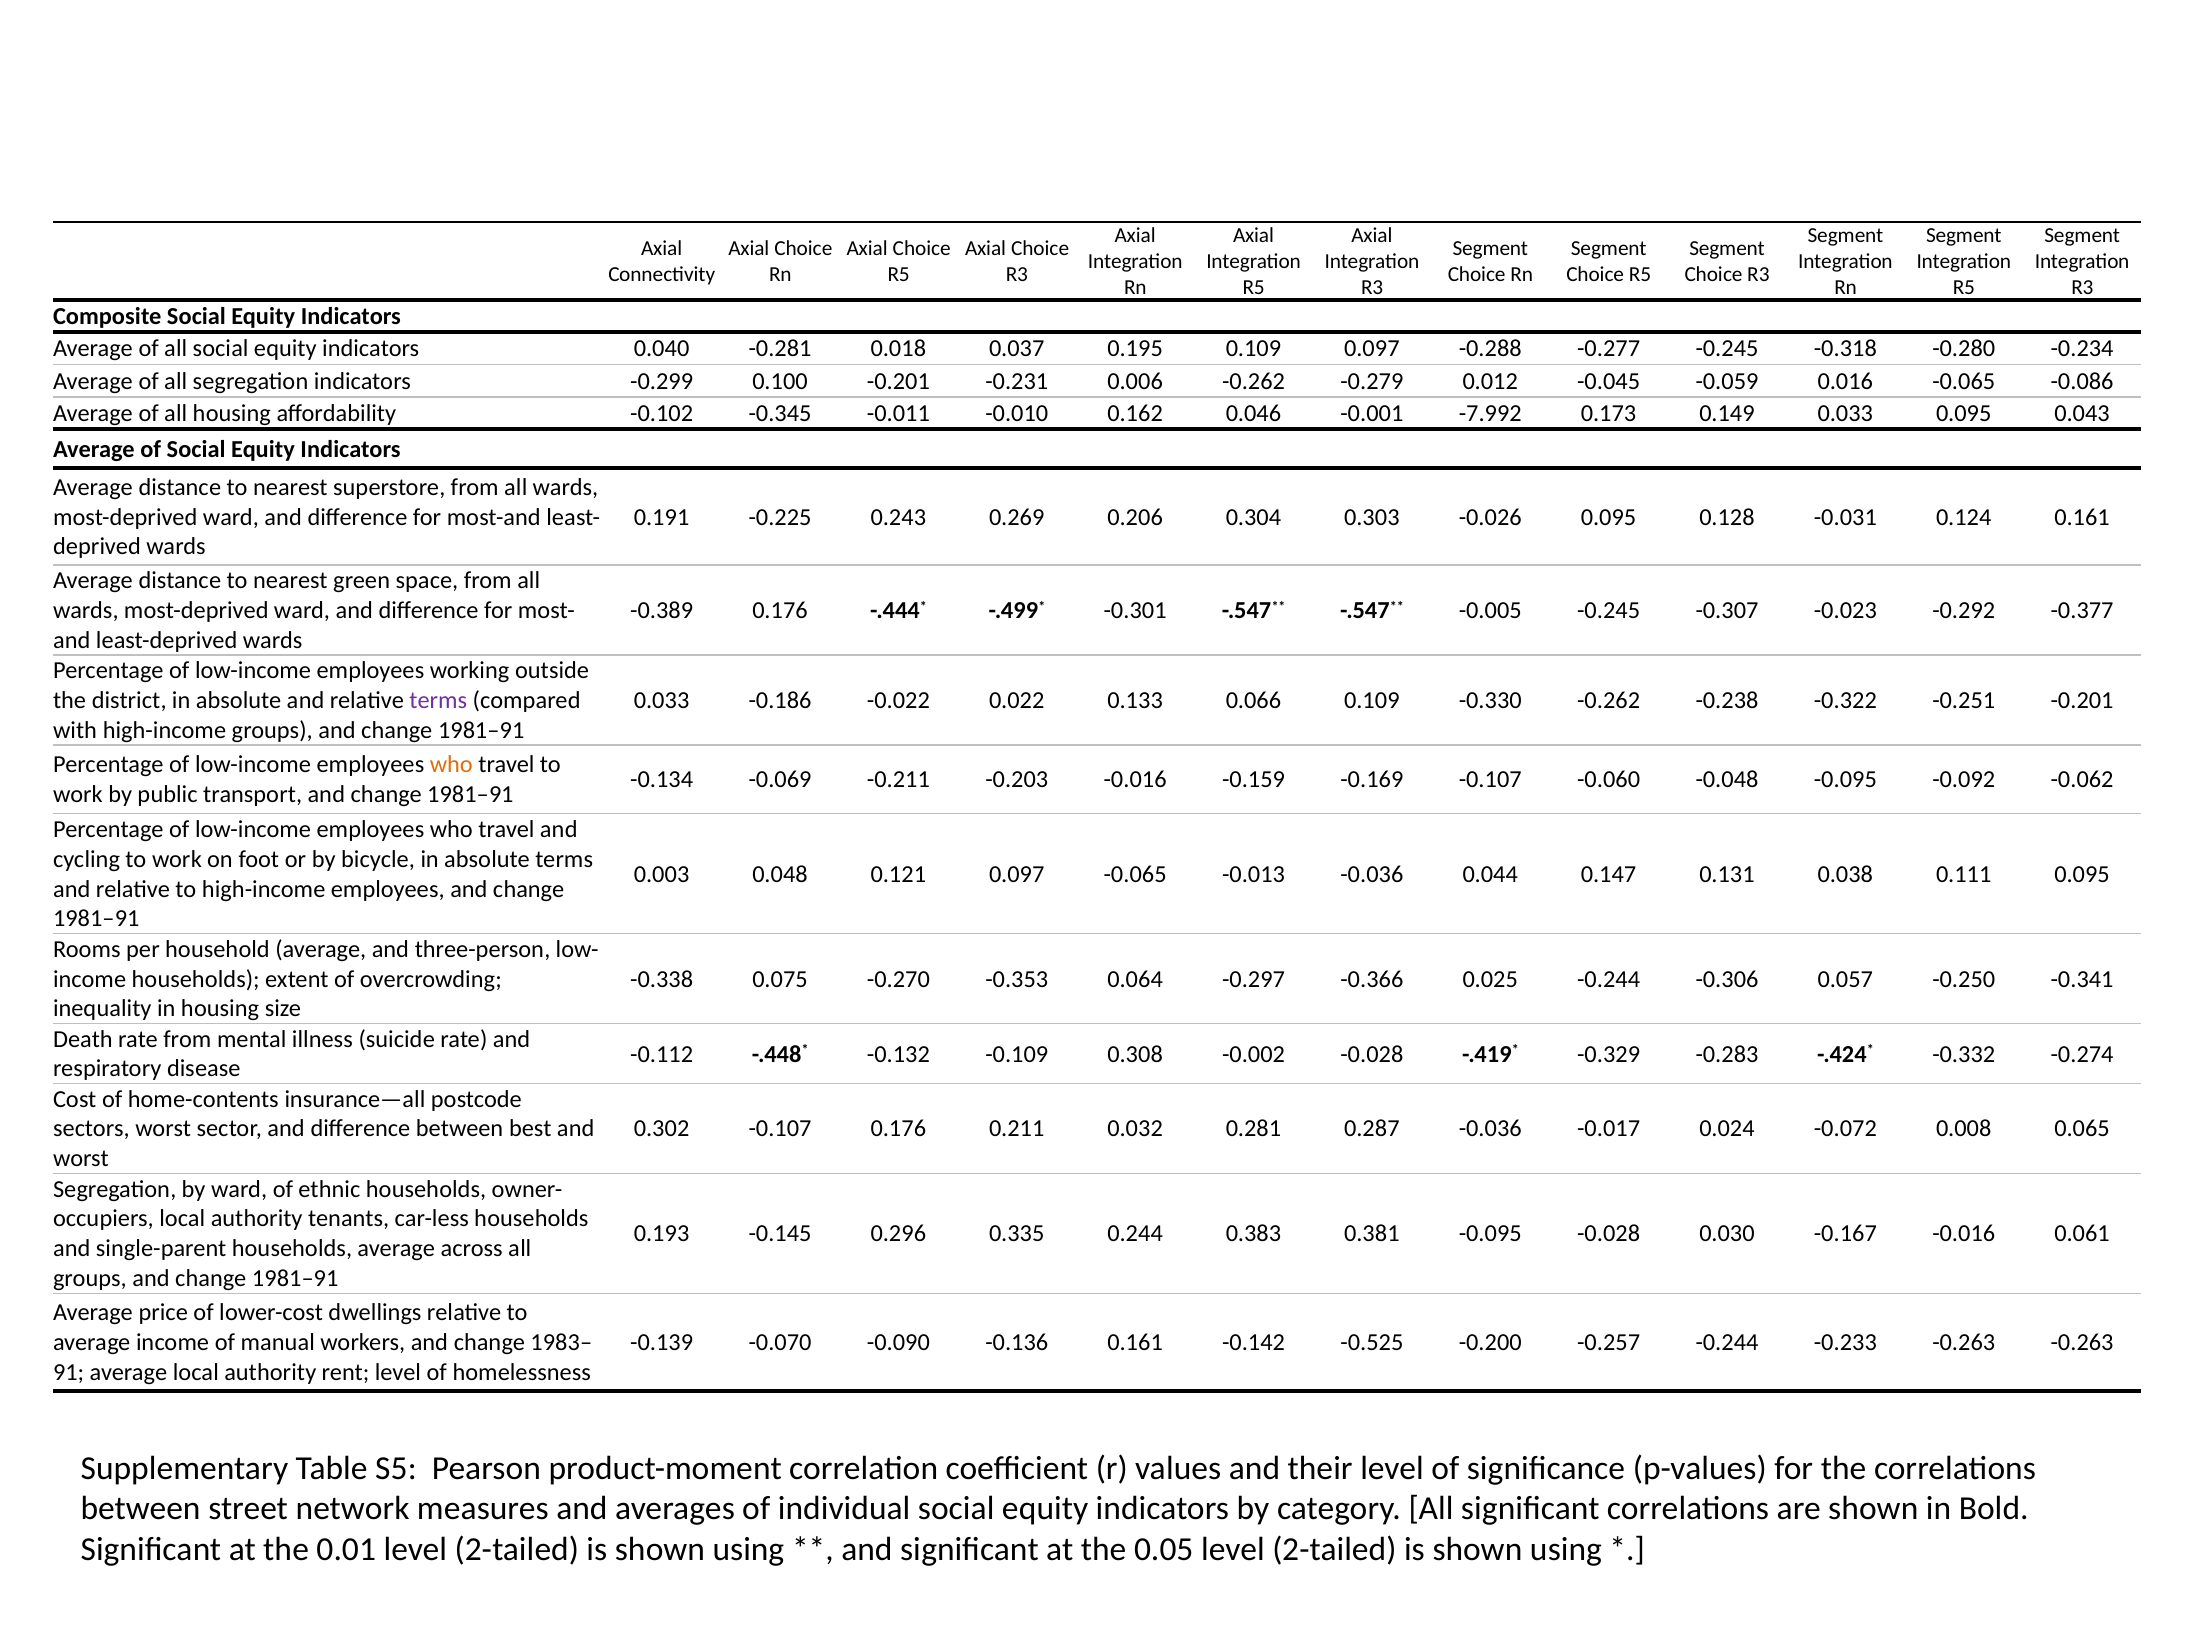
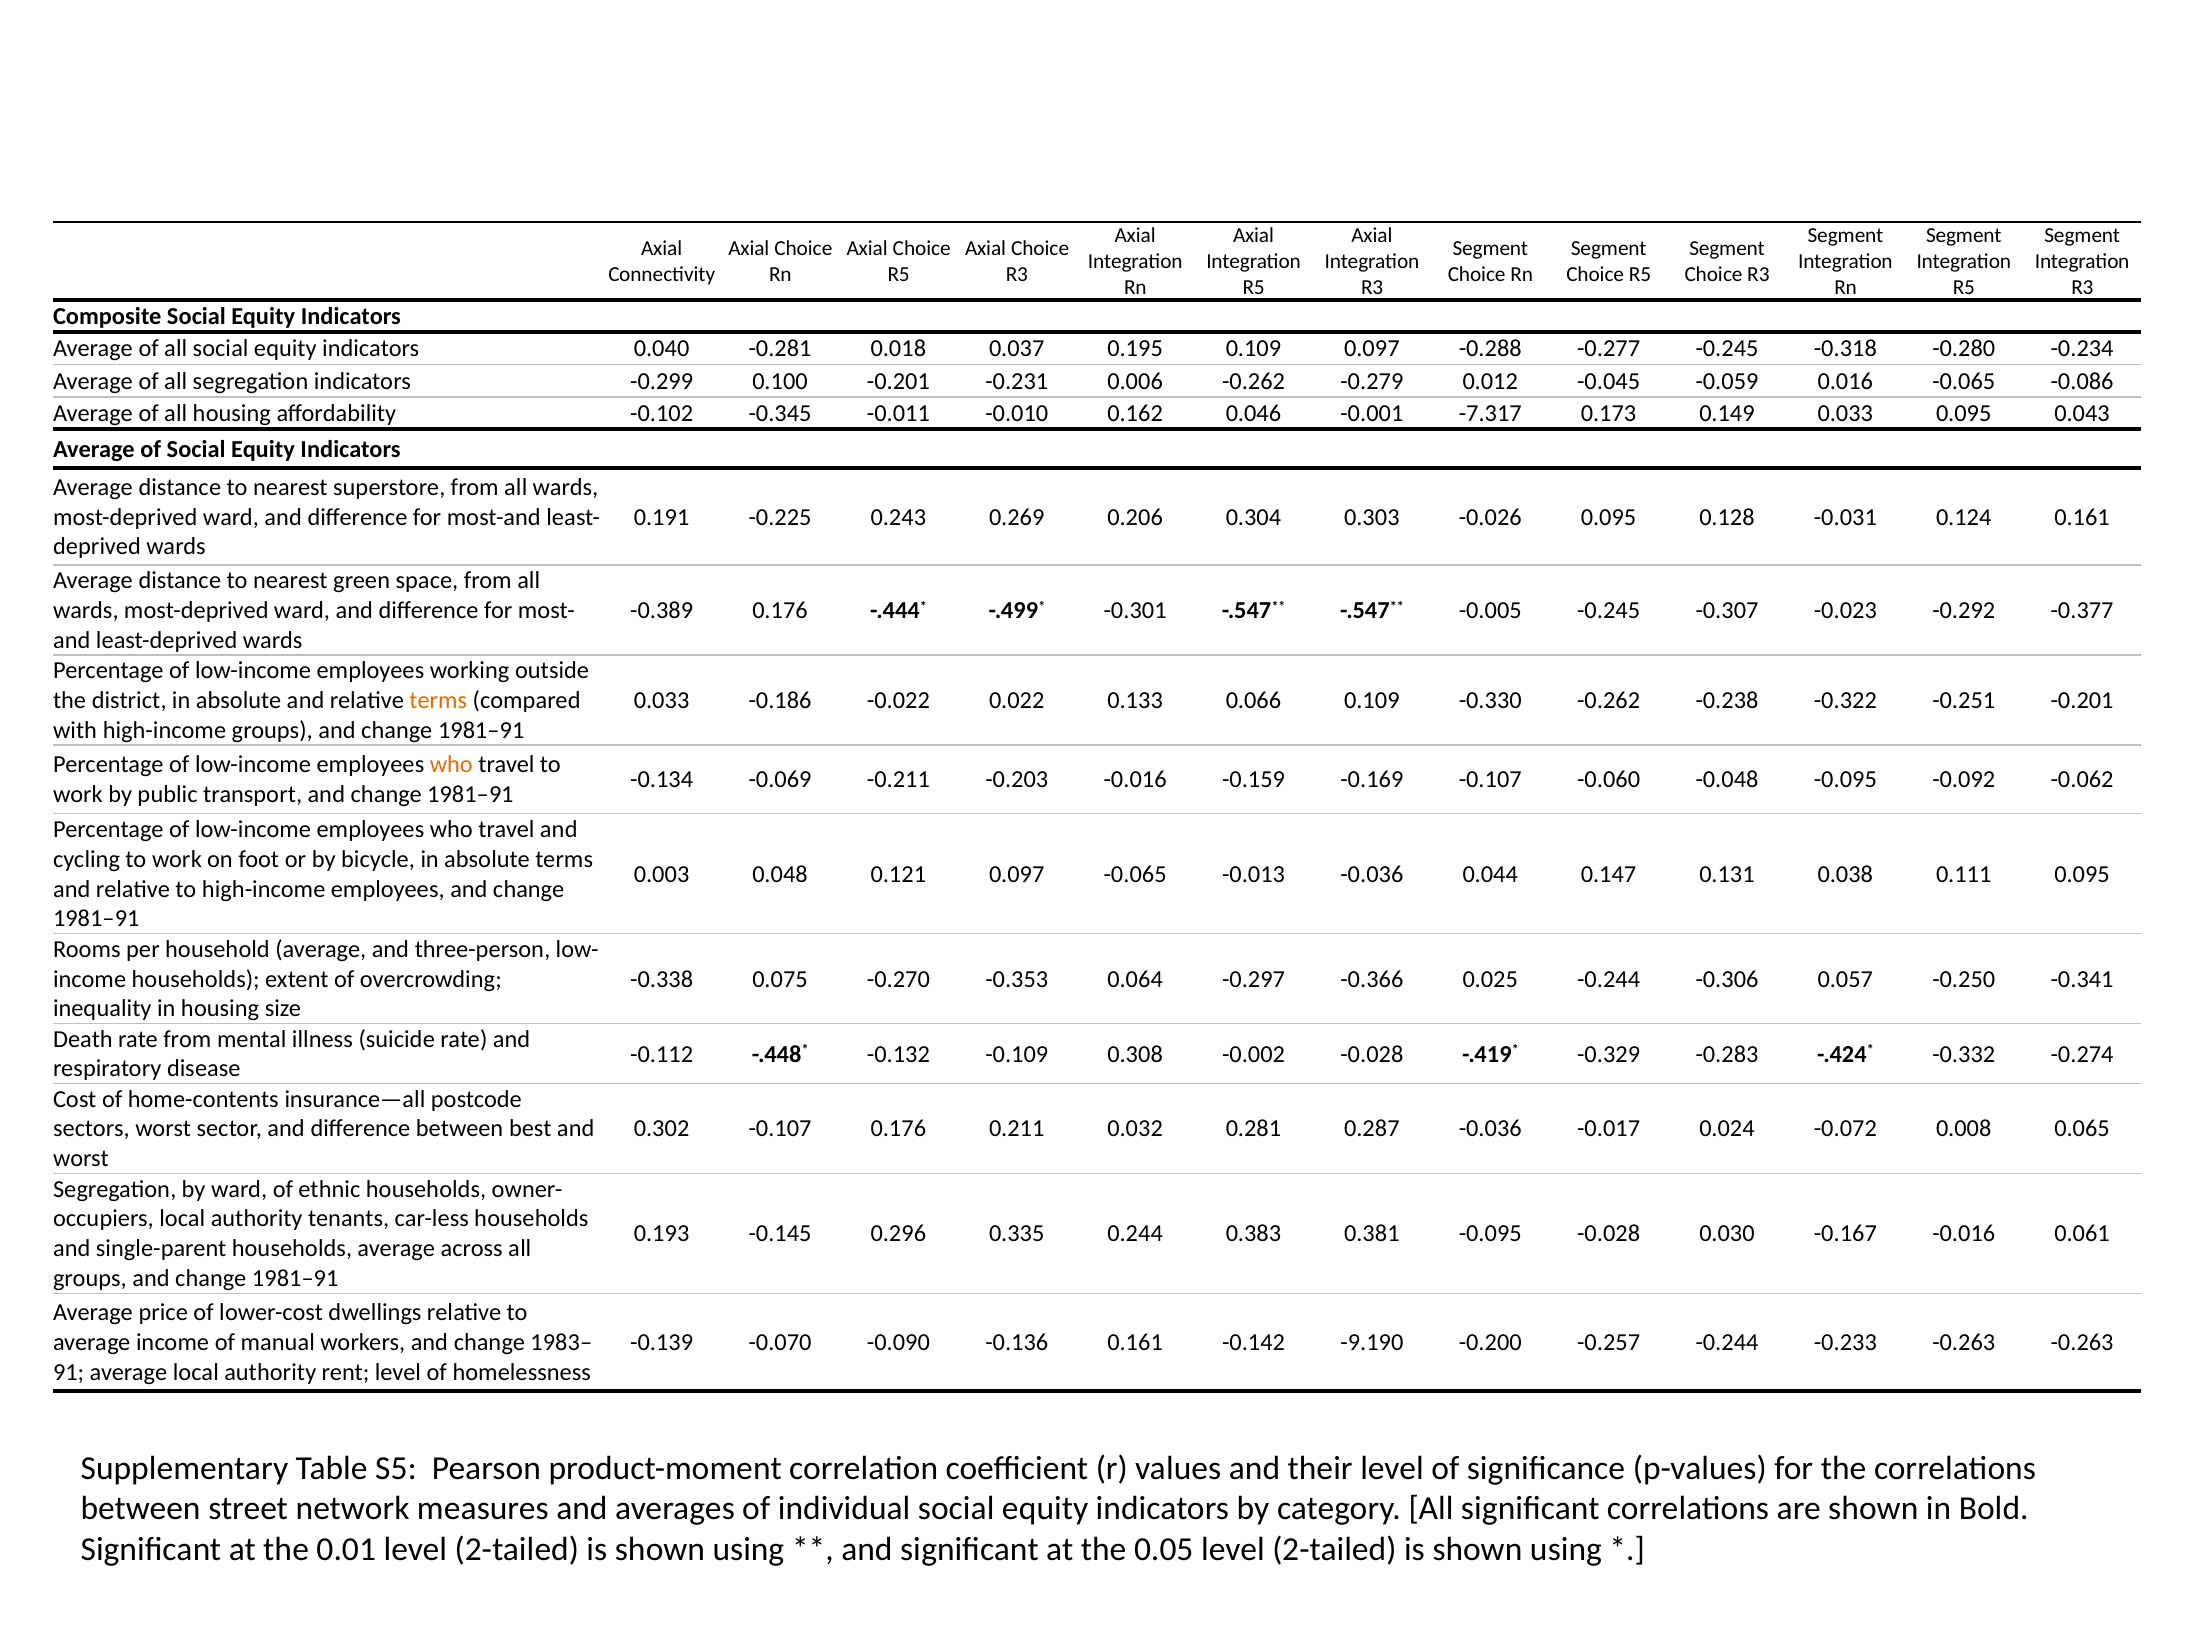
-7.992: -7.992 -> -7.317
terms at (438, 700) colour: purple -> orange
-0.525: -0.525 -> -9.190
